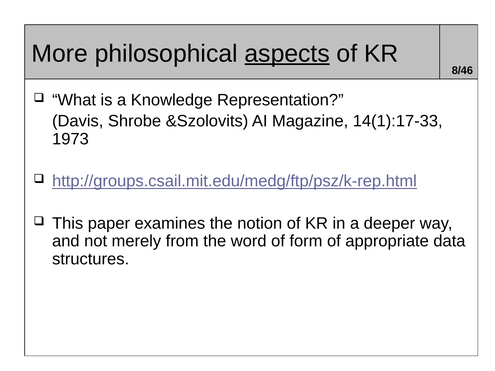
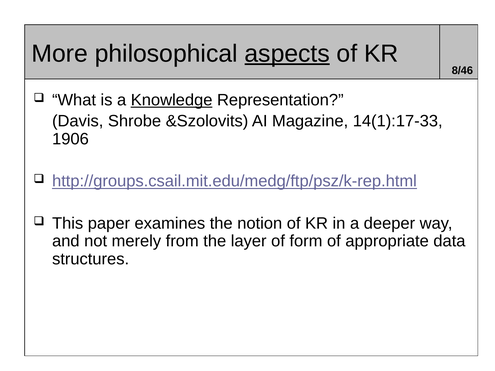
Knowledge underline: none -> present
1973: 1973 -> 1906
word: word -> layer
